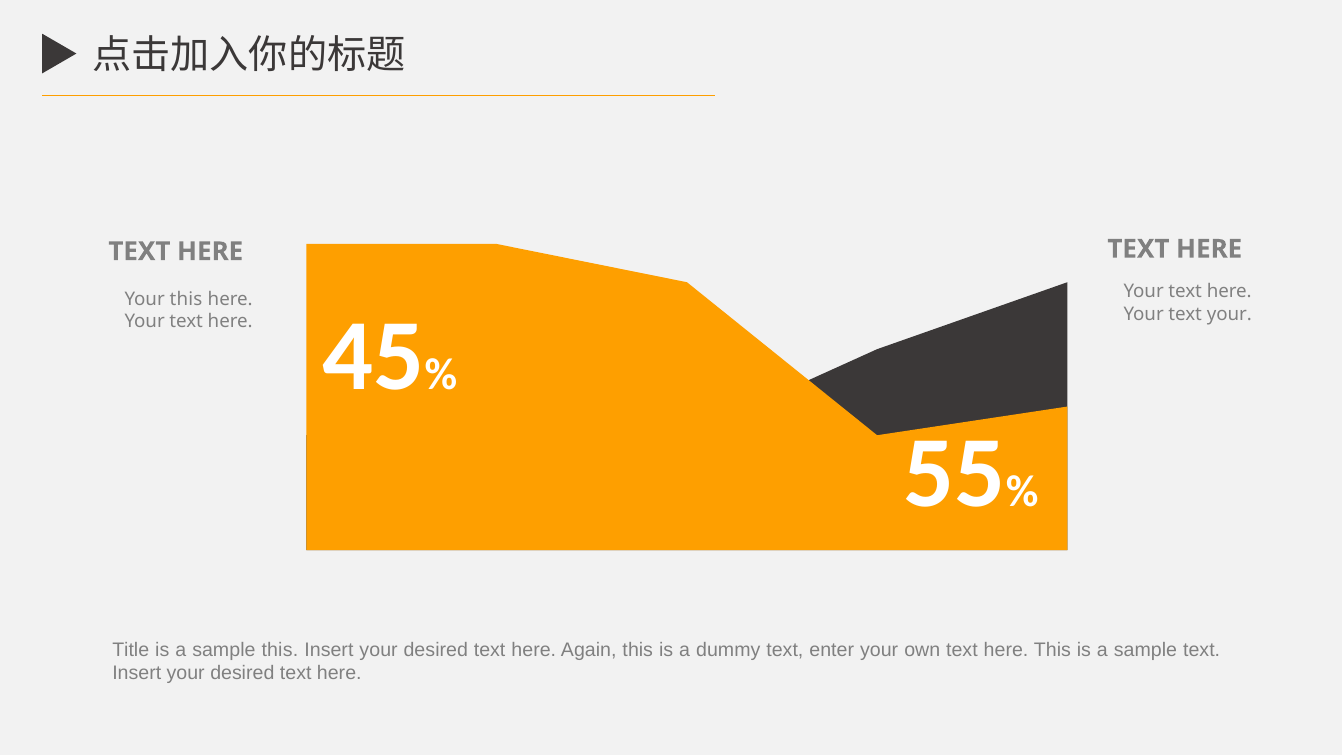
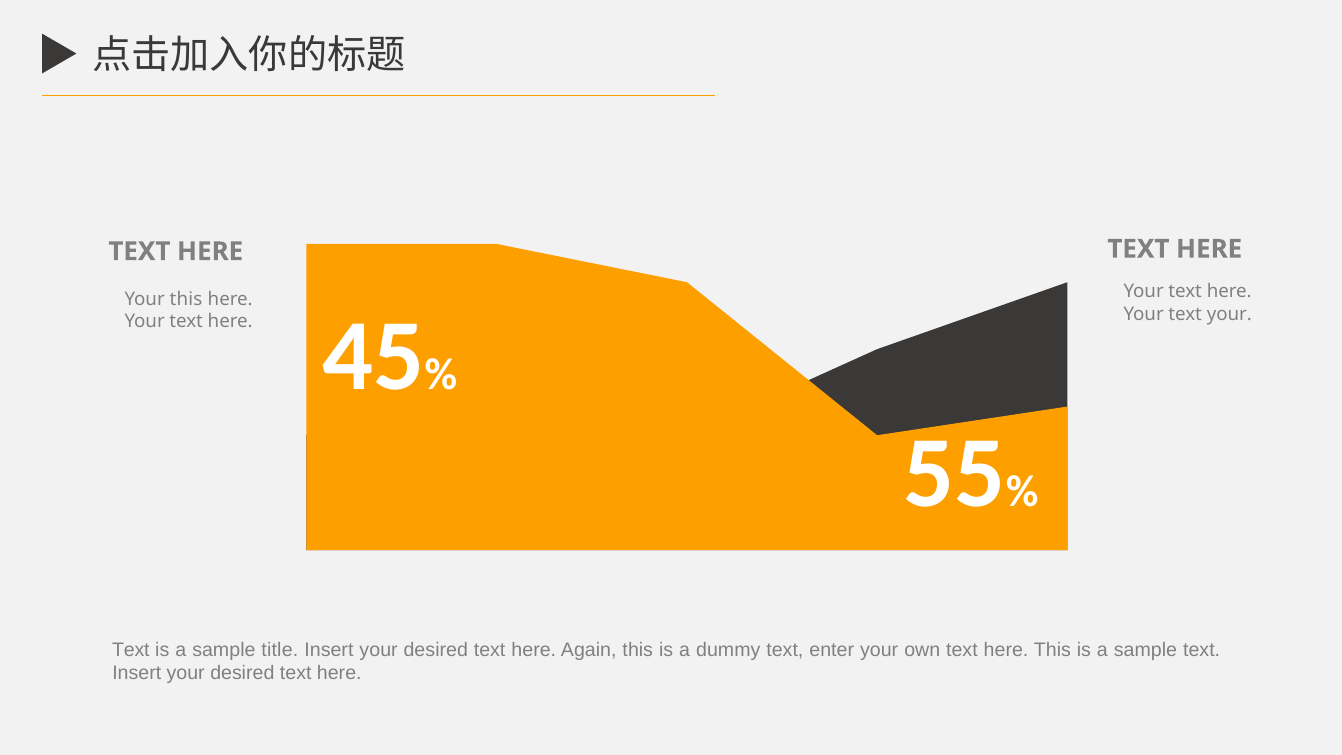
Title at (131, 650): Title -> Text
sample this: this -> title
